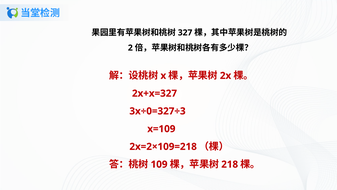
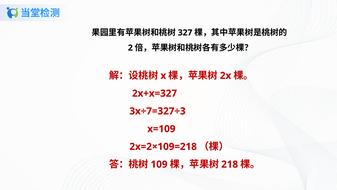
3x÷0=327÷3: 3x÷0=327÷3 -> 3x÷7=327÷3
